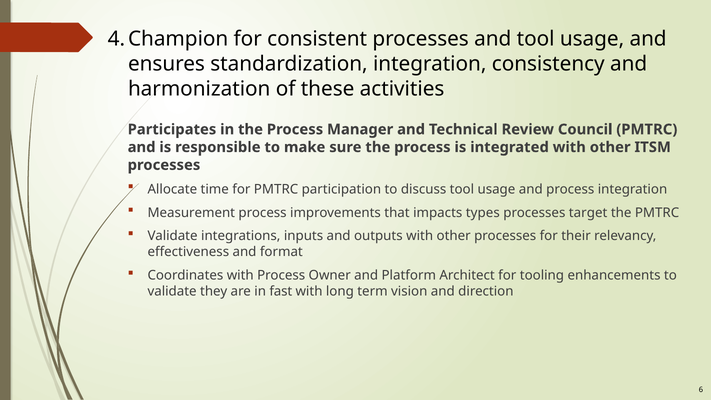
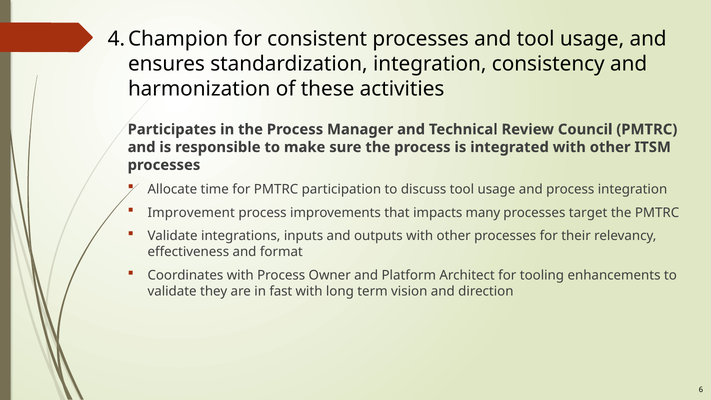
Measurement: Measurement -> Improvement
types: types -> many
